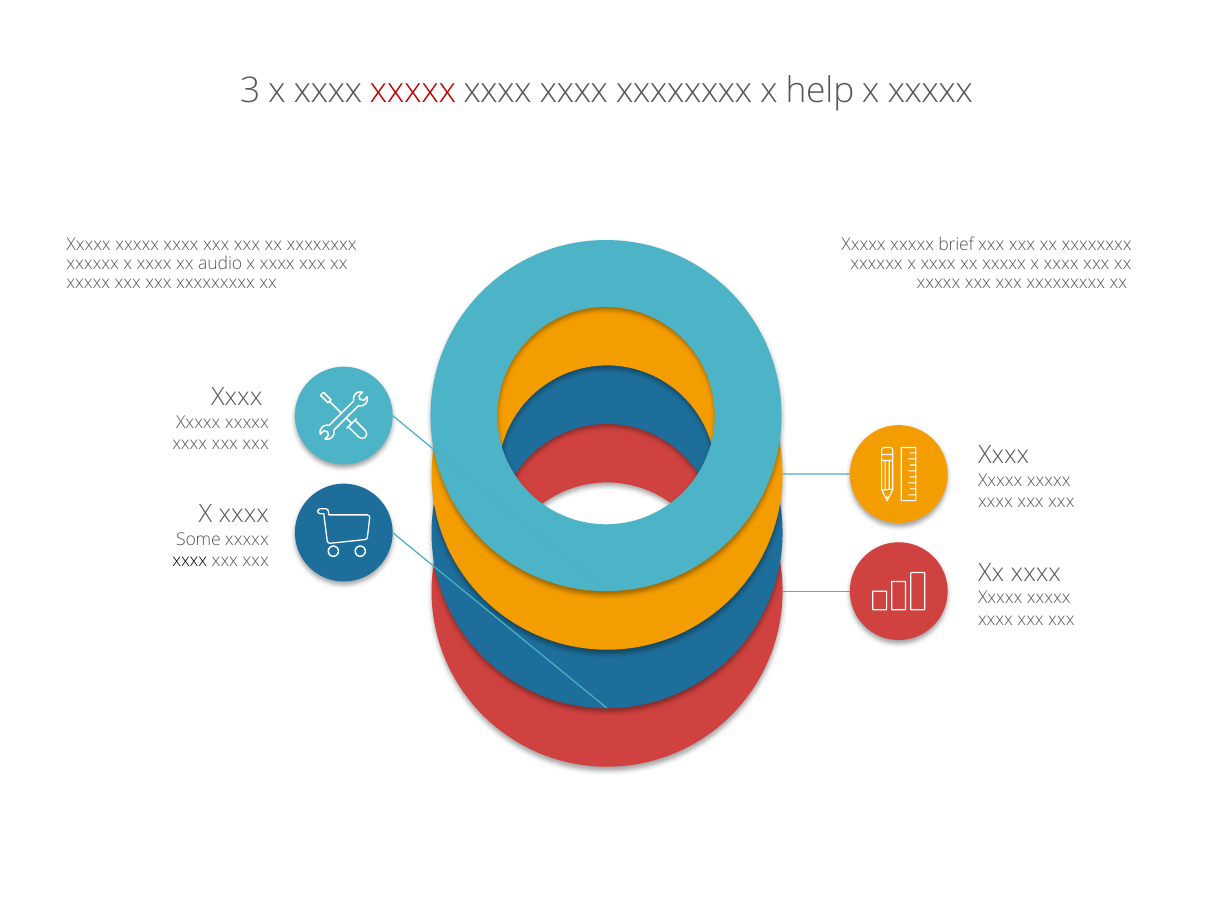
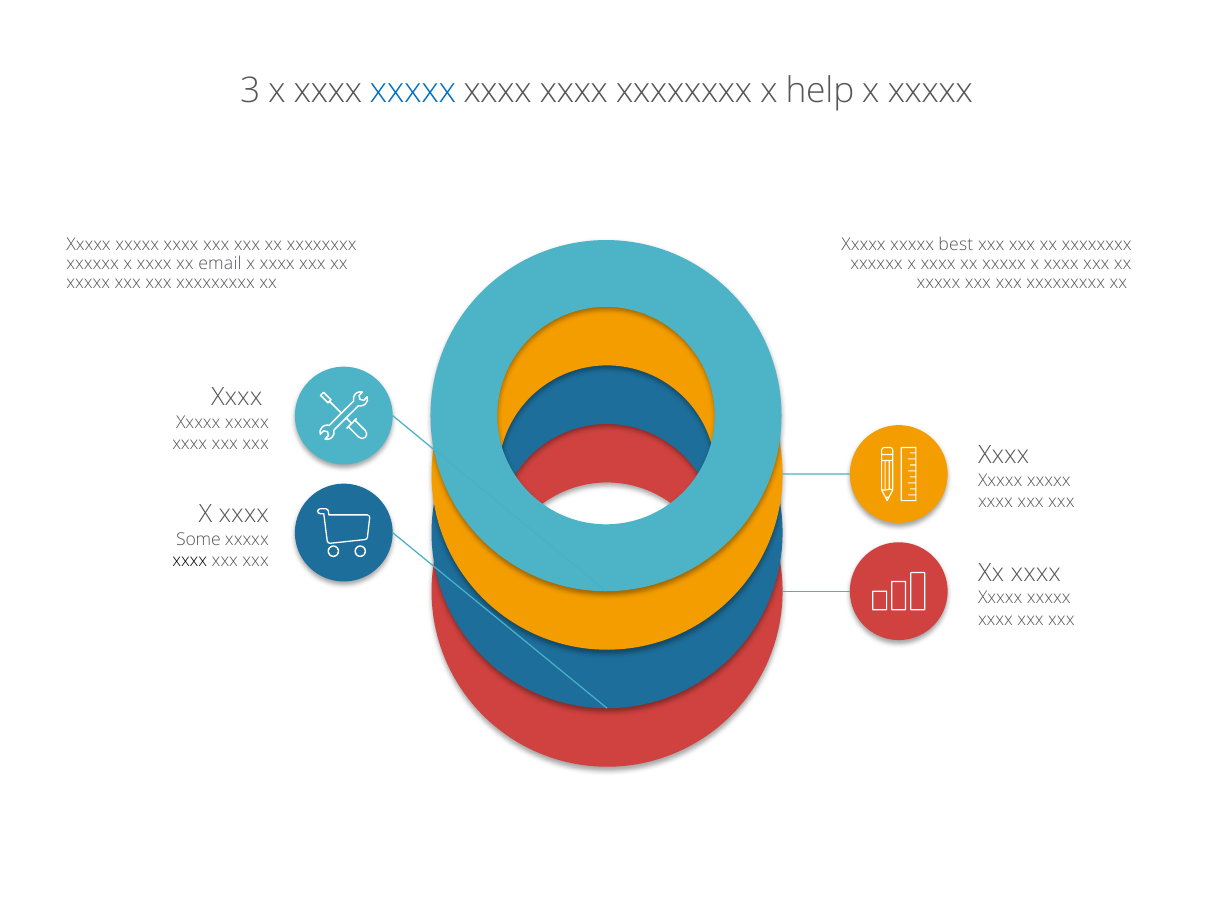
xxxxx at (413, 91) colour: red -> blue
brief: brief -> best
audio: audio -> email
